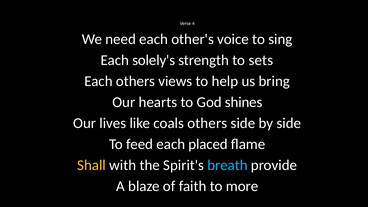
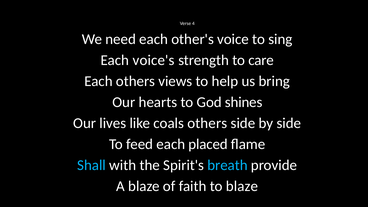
solely's: solely's -> voice's
sets: sets -> care
Shall colour: yellow -> light blue
to more: more -> blaze
